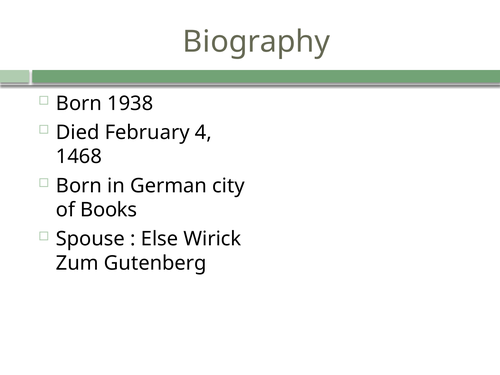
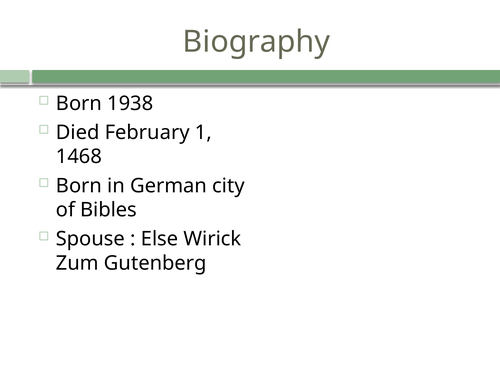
4: 4 -> 1
Books: Books -> Bibles
